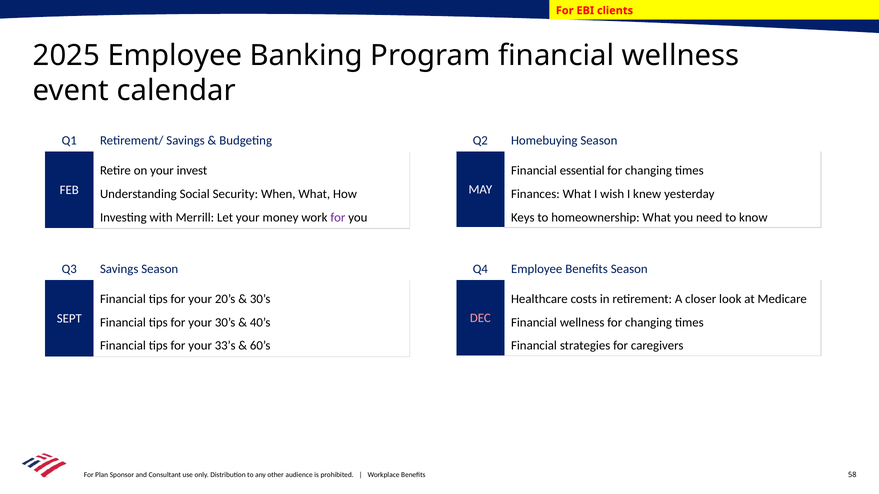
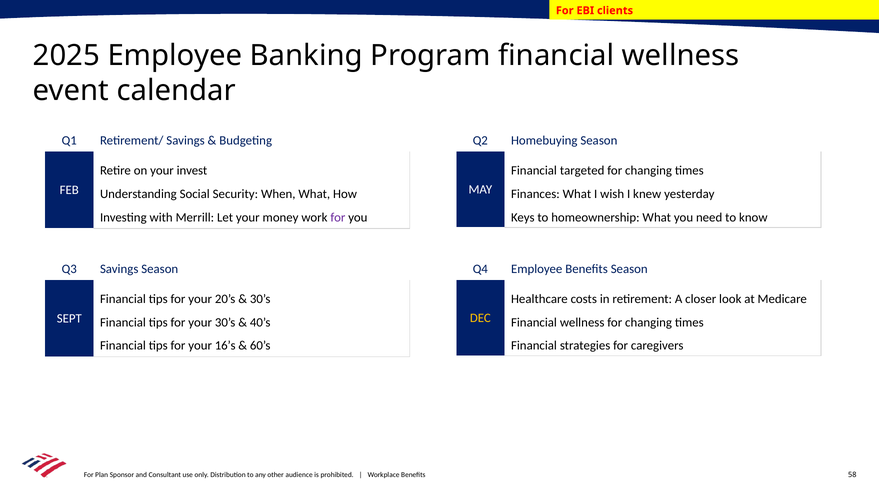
essential: essential -> targeted
DEC colour: pink -> yellow
33’s: 33’s -> 16’s
